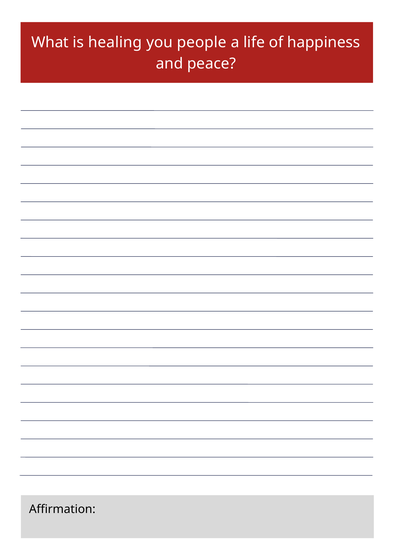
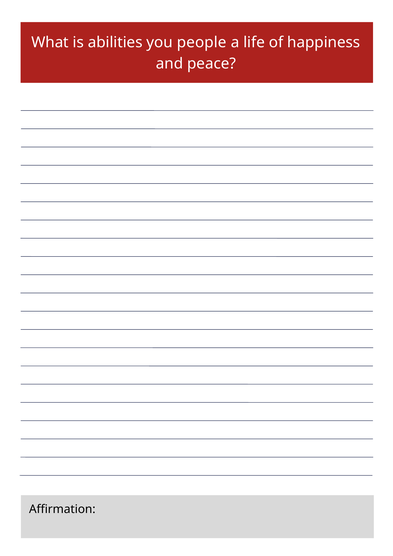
healing: healing -> abilities
